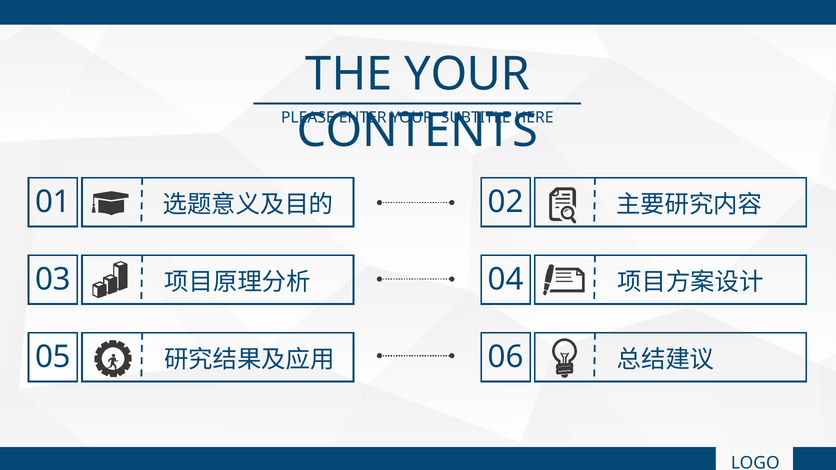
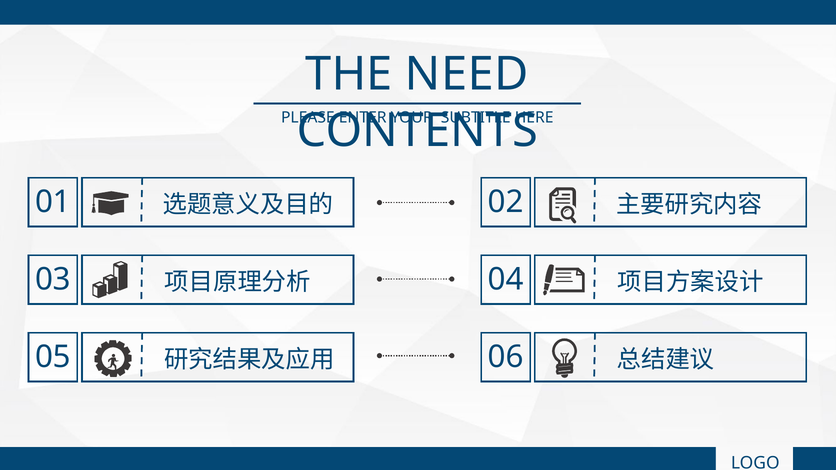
THE YOUR: YOUR -> NEED
